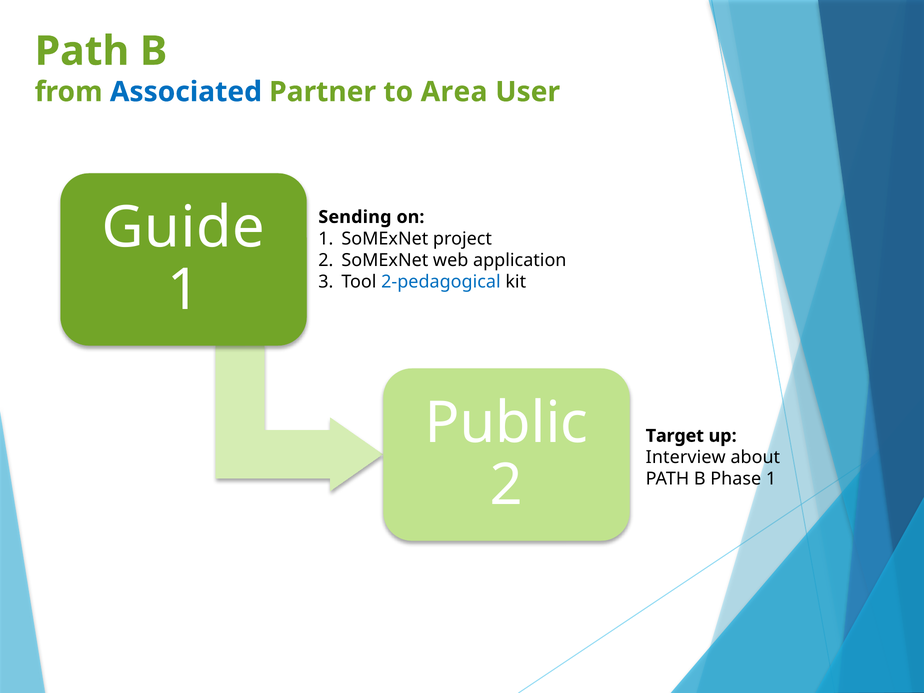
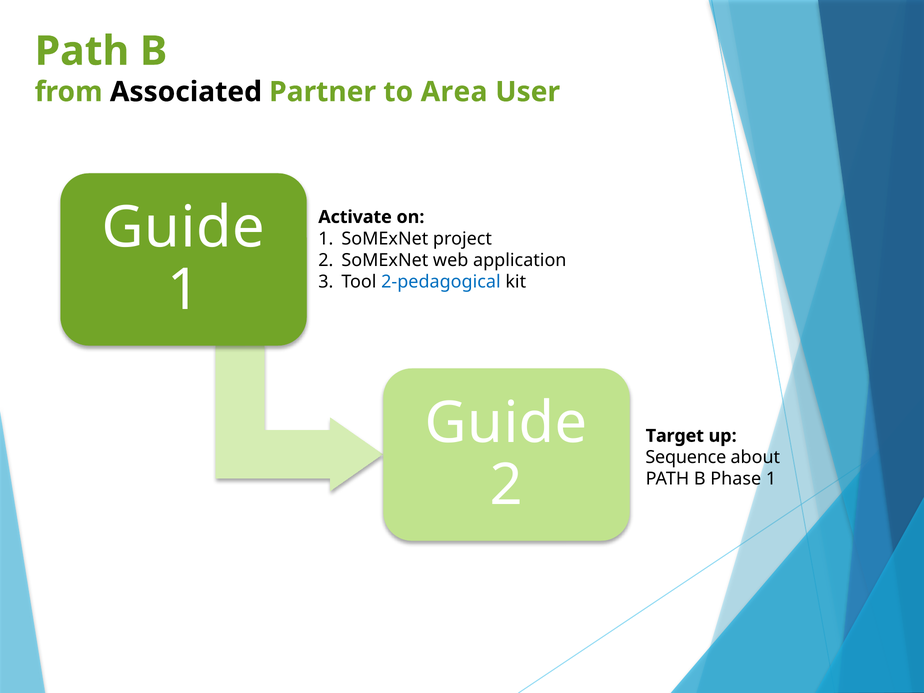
Associated colour: blue -> black
Sending: Sending -> Activate
Public at (506, 423): Public -> Guide
Interview: Interview -> Sequence
